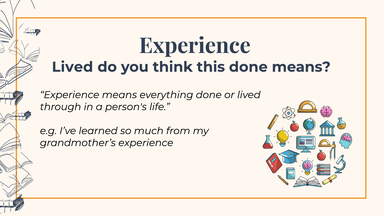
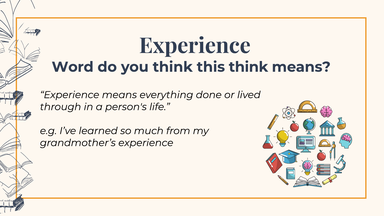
Lived at (72, 67): Lived -> Word
this done: done -> think
